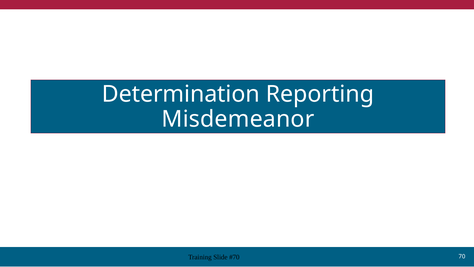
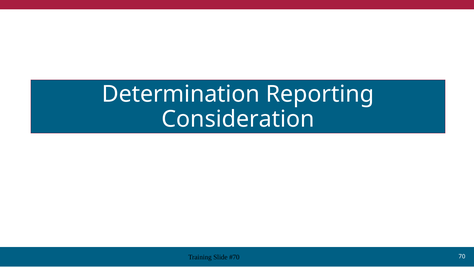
Misdemeanor: Misdemeanor -> Consideration
